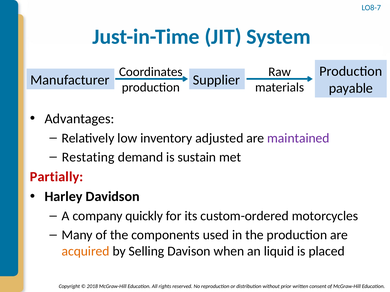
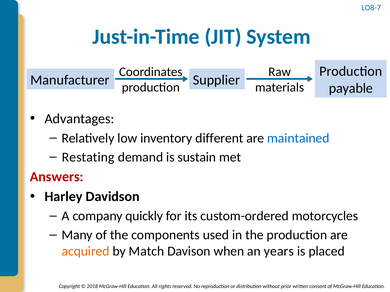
adjusted: adjusted -> different
maintained colour: purple -> blue
Partially: Partially -> Answers
Selling: Selling -> Match
liquid: liquid -> years
